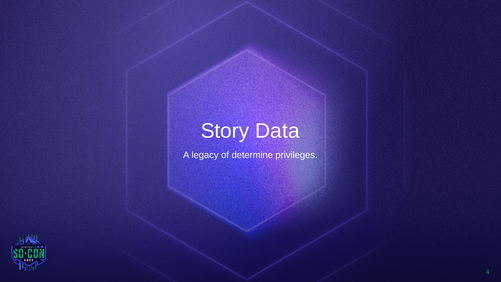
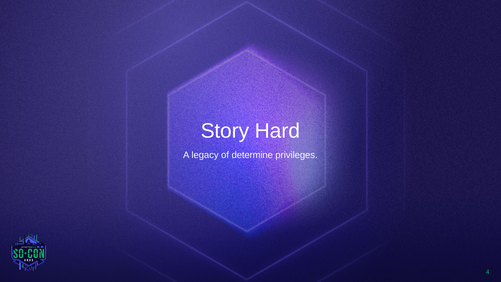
Data: Data -> Hard
